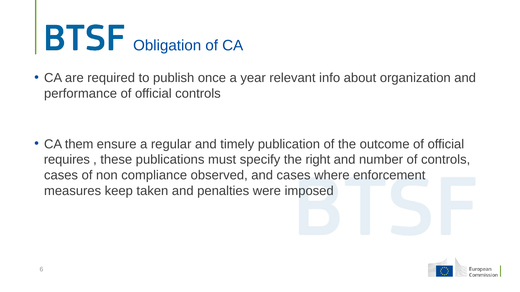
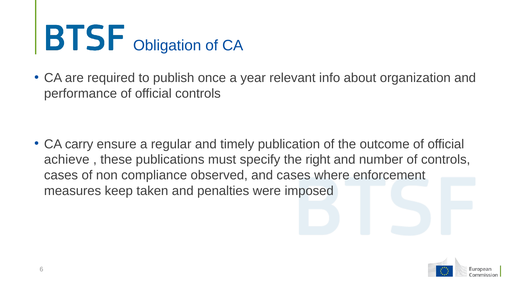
them: them -> carry
requires: requires -> achieve
